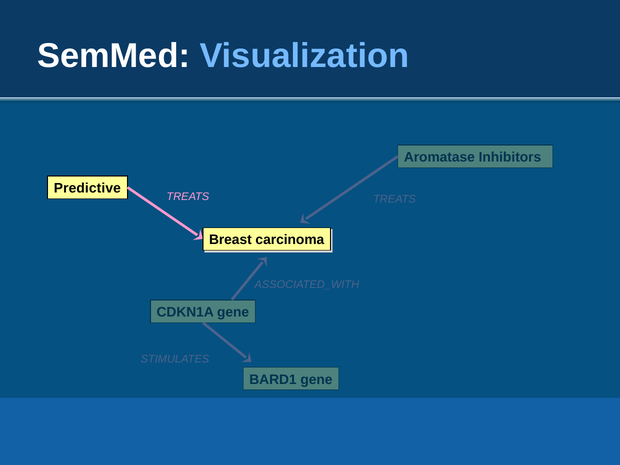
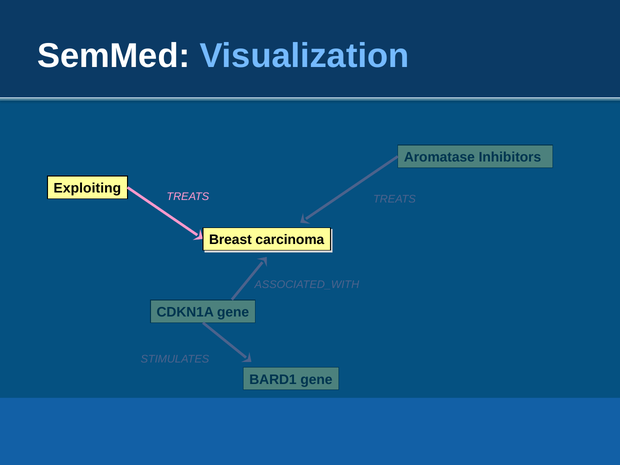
Predictive: Predictive -> Exploiting
